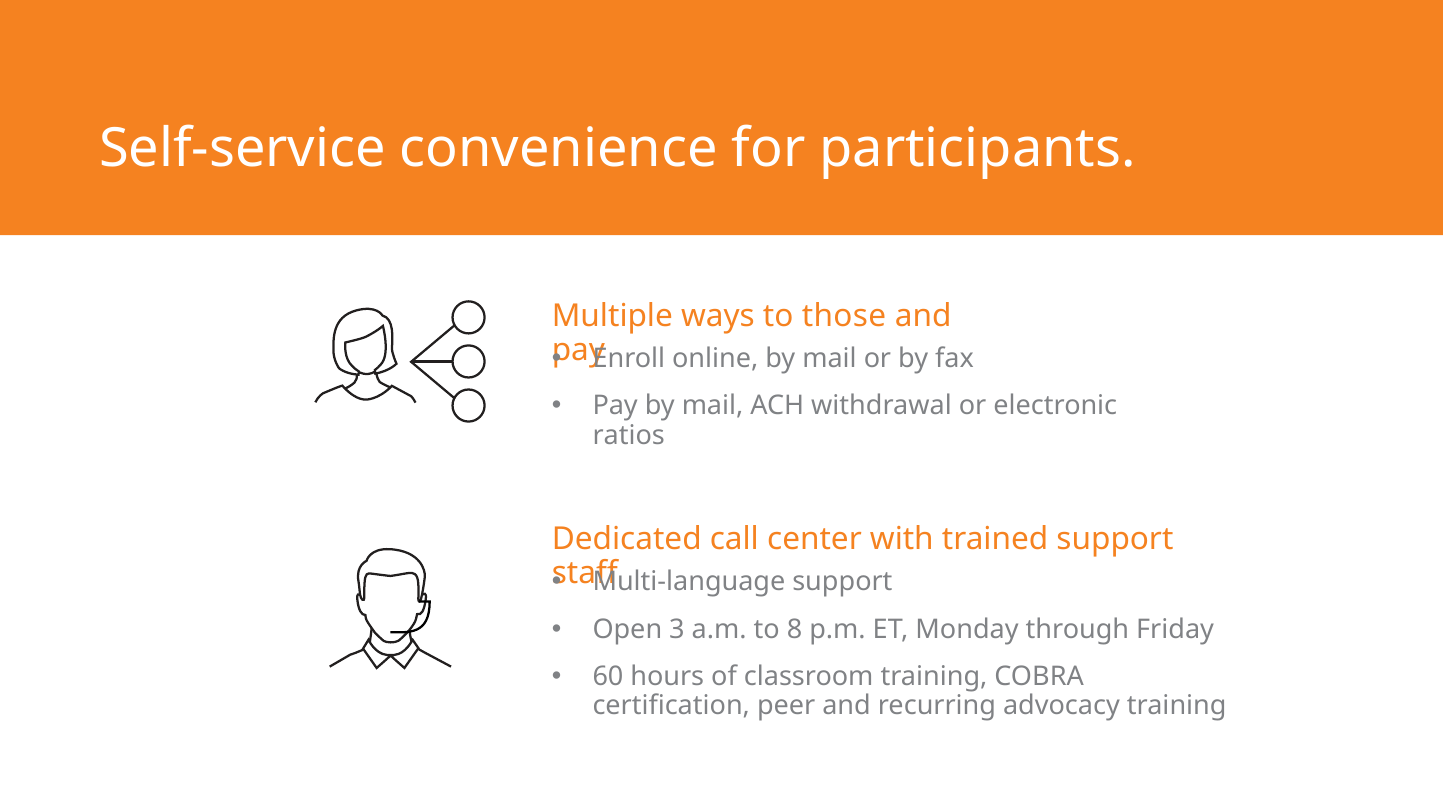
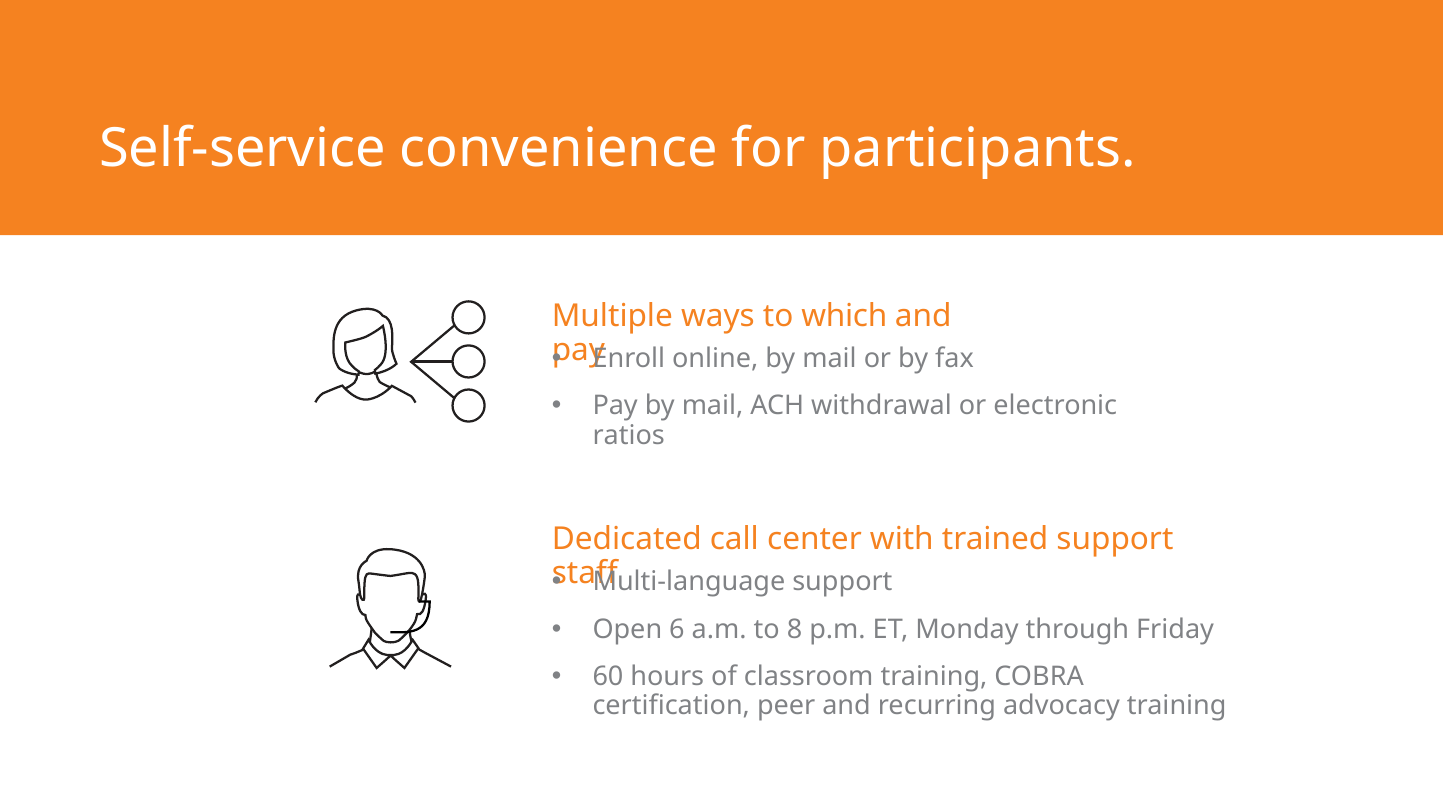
those: those -> which
3: 3 -> 6
